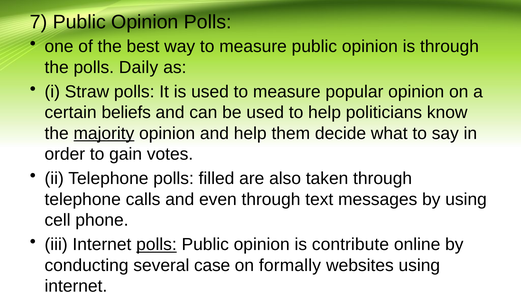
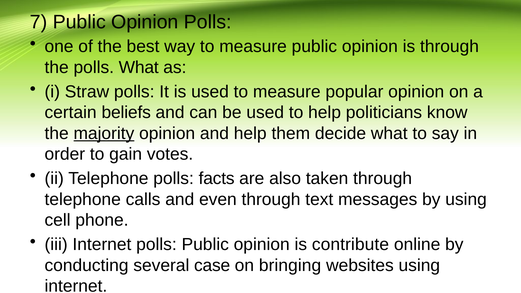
polls Daily: Daily -> What
filled: filled -> facts
polls at (156, 245) underline: present -> none
formally: formally -> bringing
